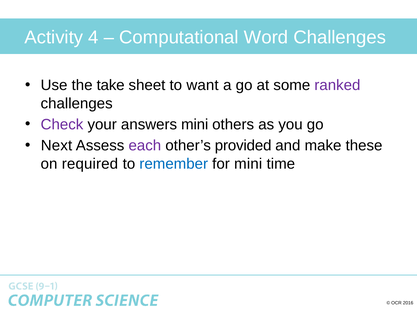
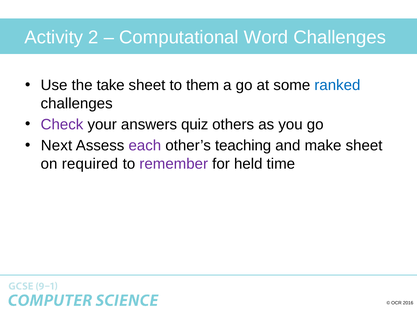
4: 4 -> 2
want: want -> them
ranked colour: purple -> blue
answers mini: mini -> quiz
provided: provided -> teaching
make these: these -> sheet
remember colour: blue -> purple
for mini: mini -> held
